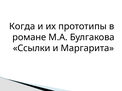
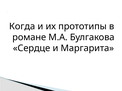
Ссылки: Ссылки -> Сердце
